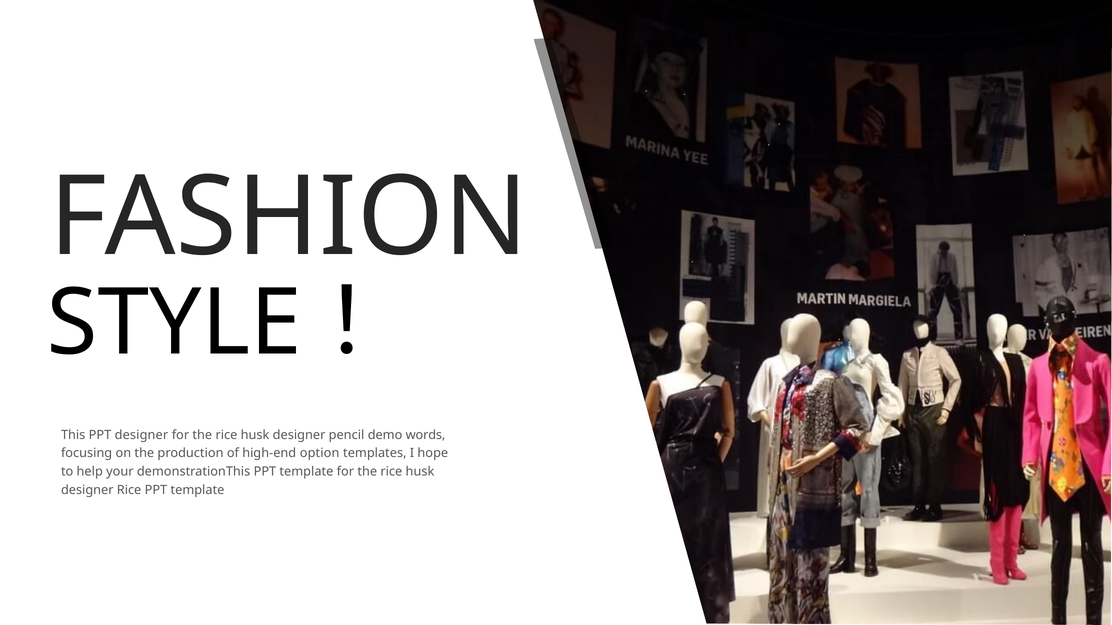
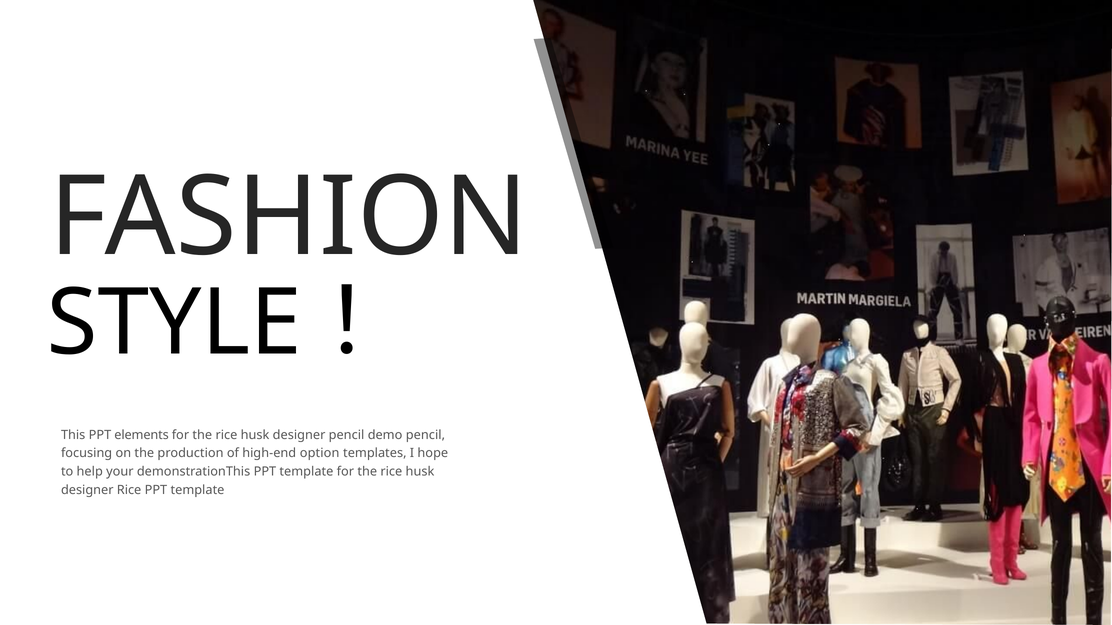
PPT designer: designer -> elements
demo words: words -> pencil
